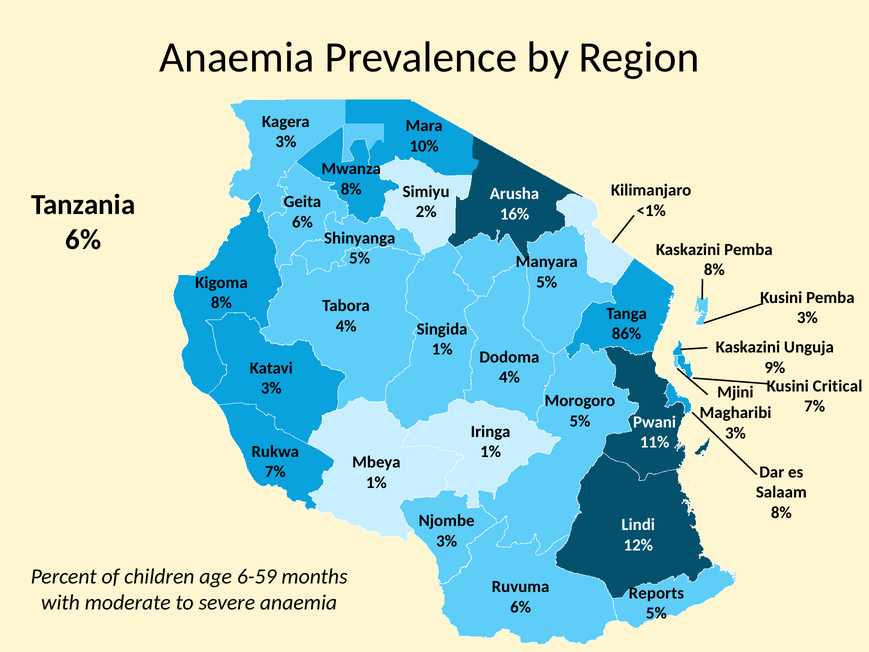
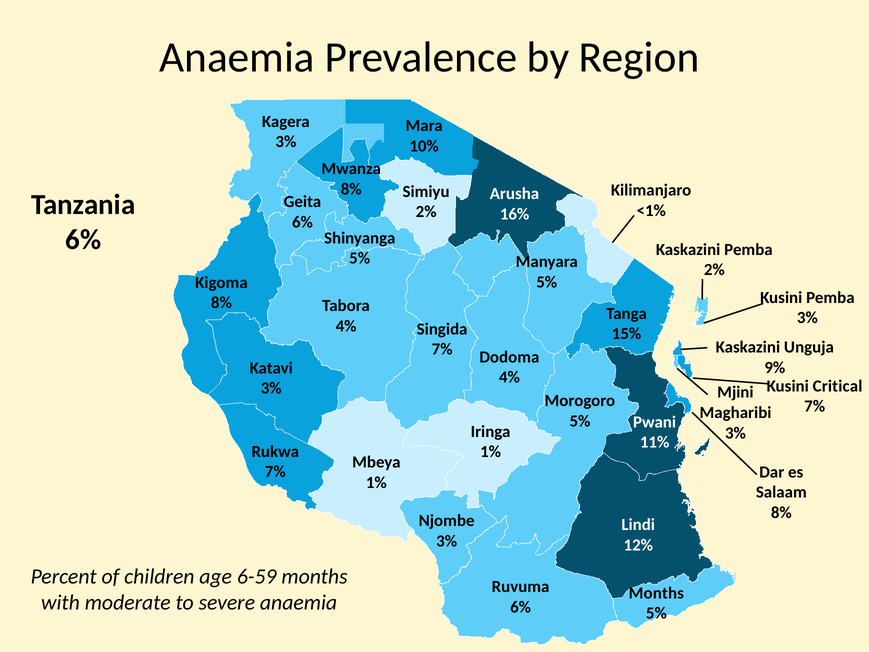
8% at (714, 270): 8% -> 2%
86%: 86% -> 15%
1% at (442, 349): 1% -> 7%
Reports at (656, 593): Reports -> Months
